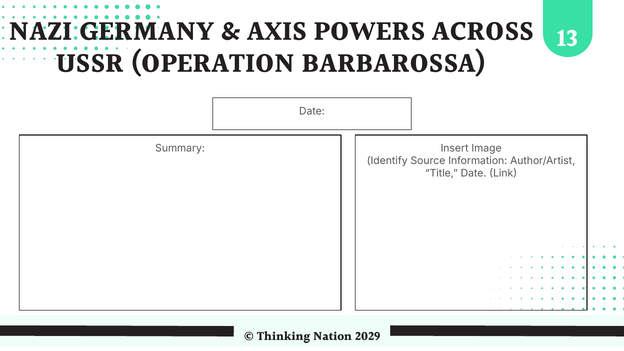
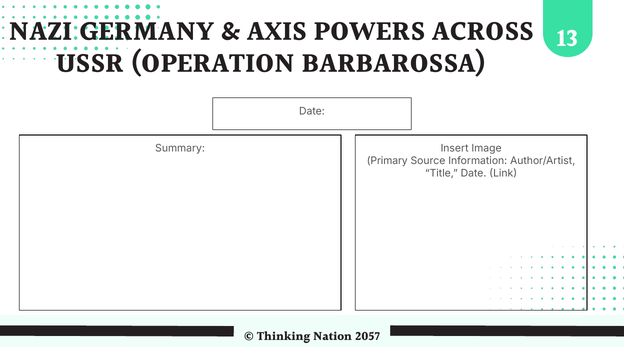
Identify: Identify -> Primary
2029: 2029 -> 2057
